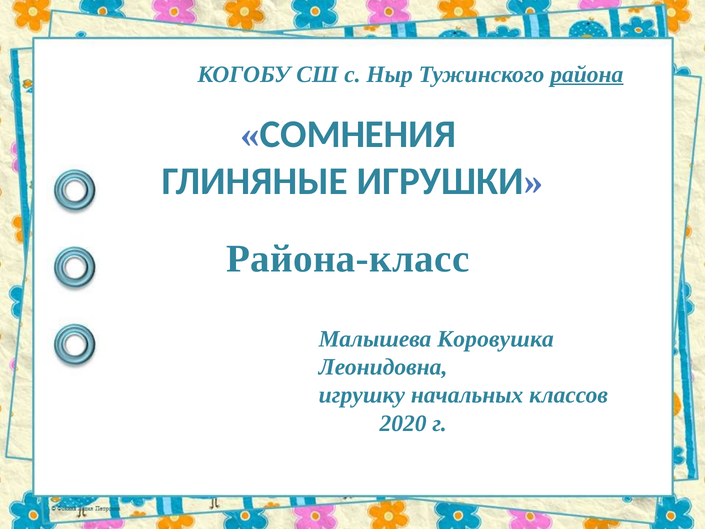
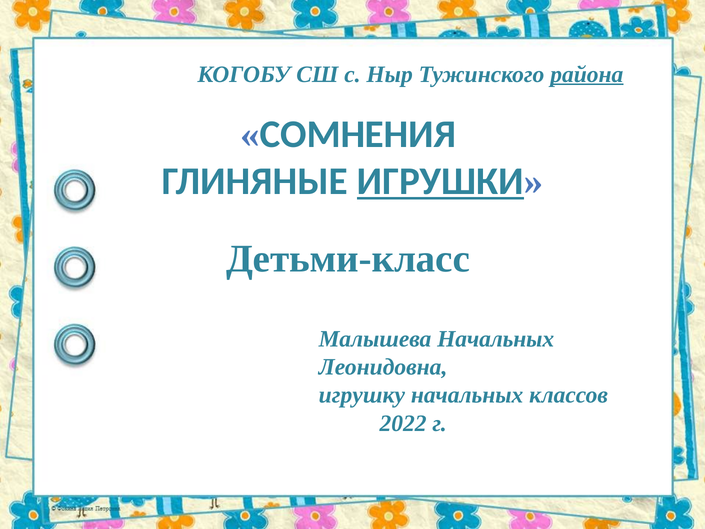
ИГРУШКИ underline: none -> present
Района-класс: Района-класс -> Детьми-класс
Малышева Коровушка: Коровушка -> Начальных
2020: 2020 -> 2022
